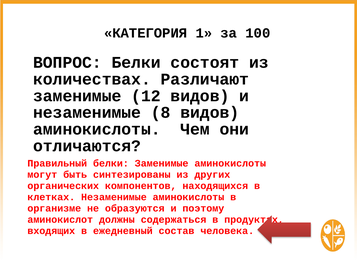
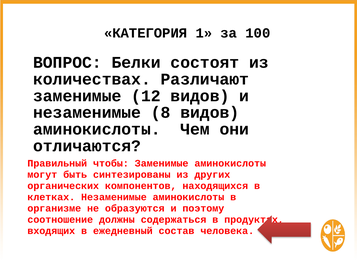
Правильный белки: белки -> чтобы
аминокислот: аминокислот -> соотношение
